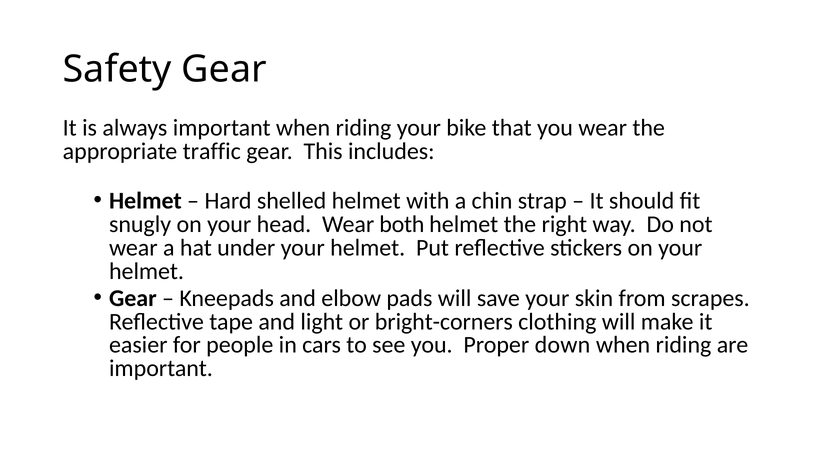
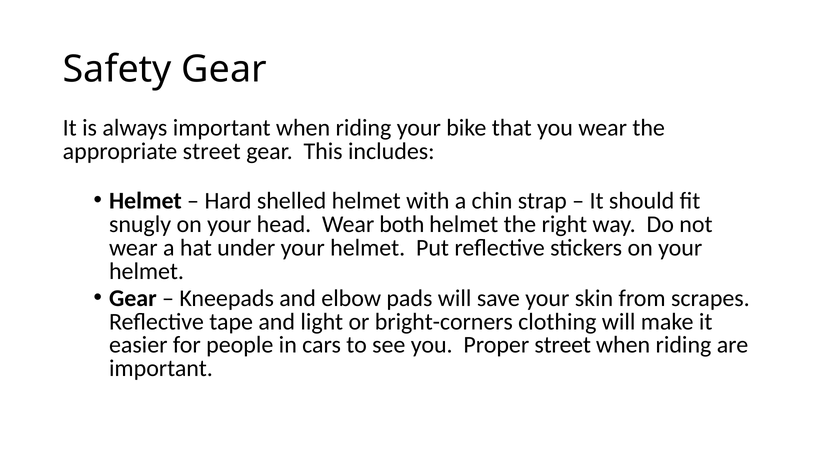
appropriate traffic: traffic -> street
Proper down: down -> street
